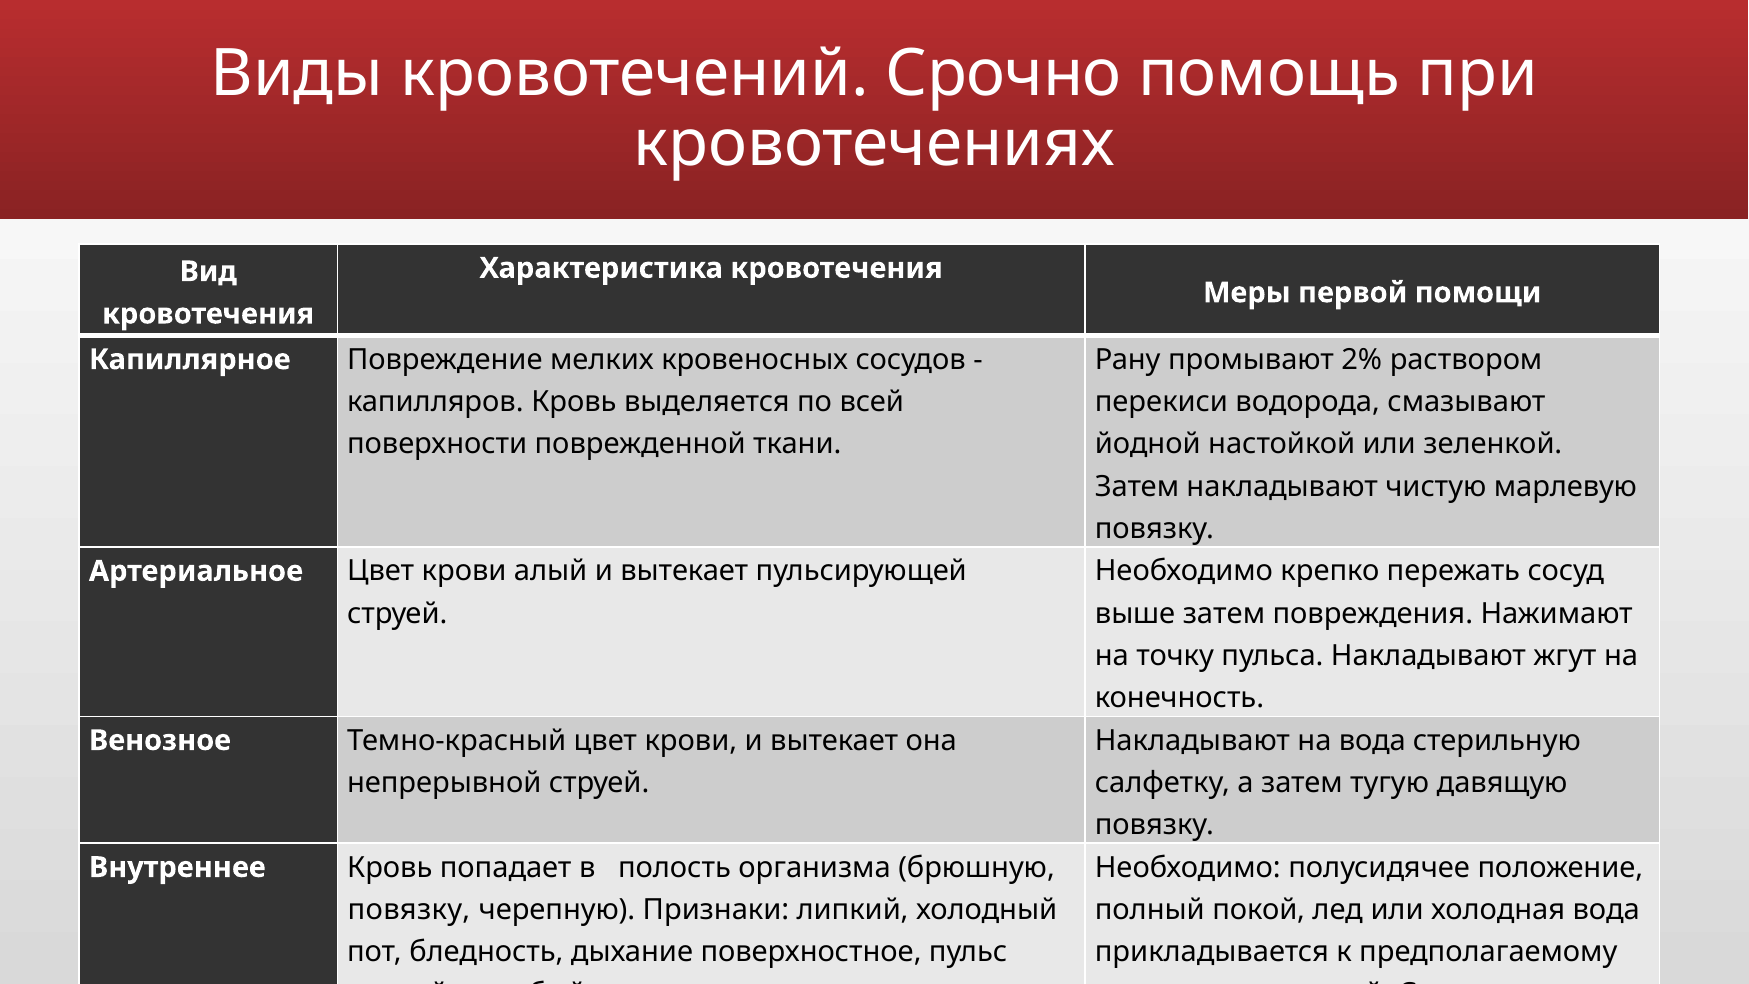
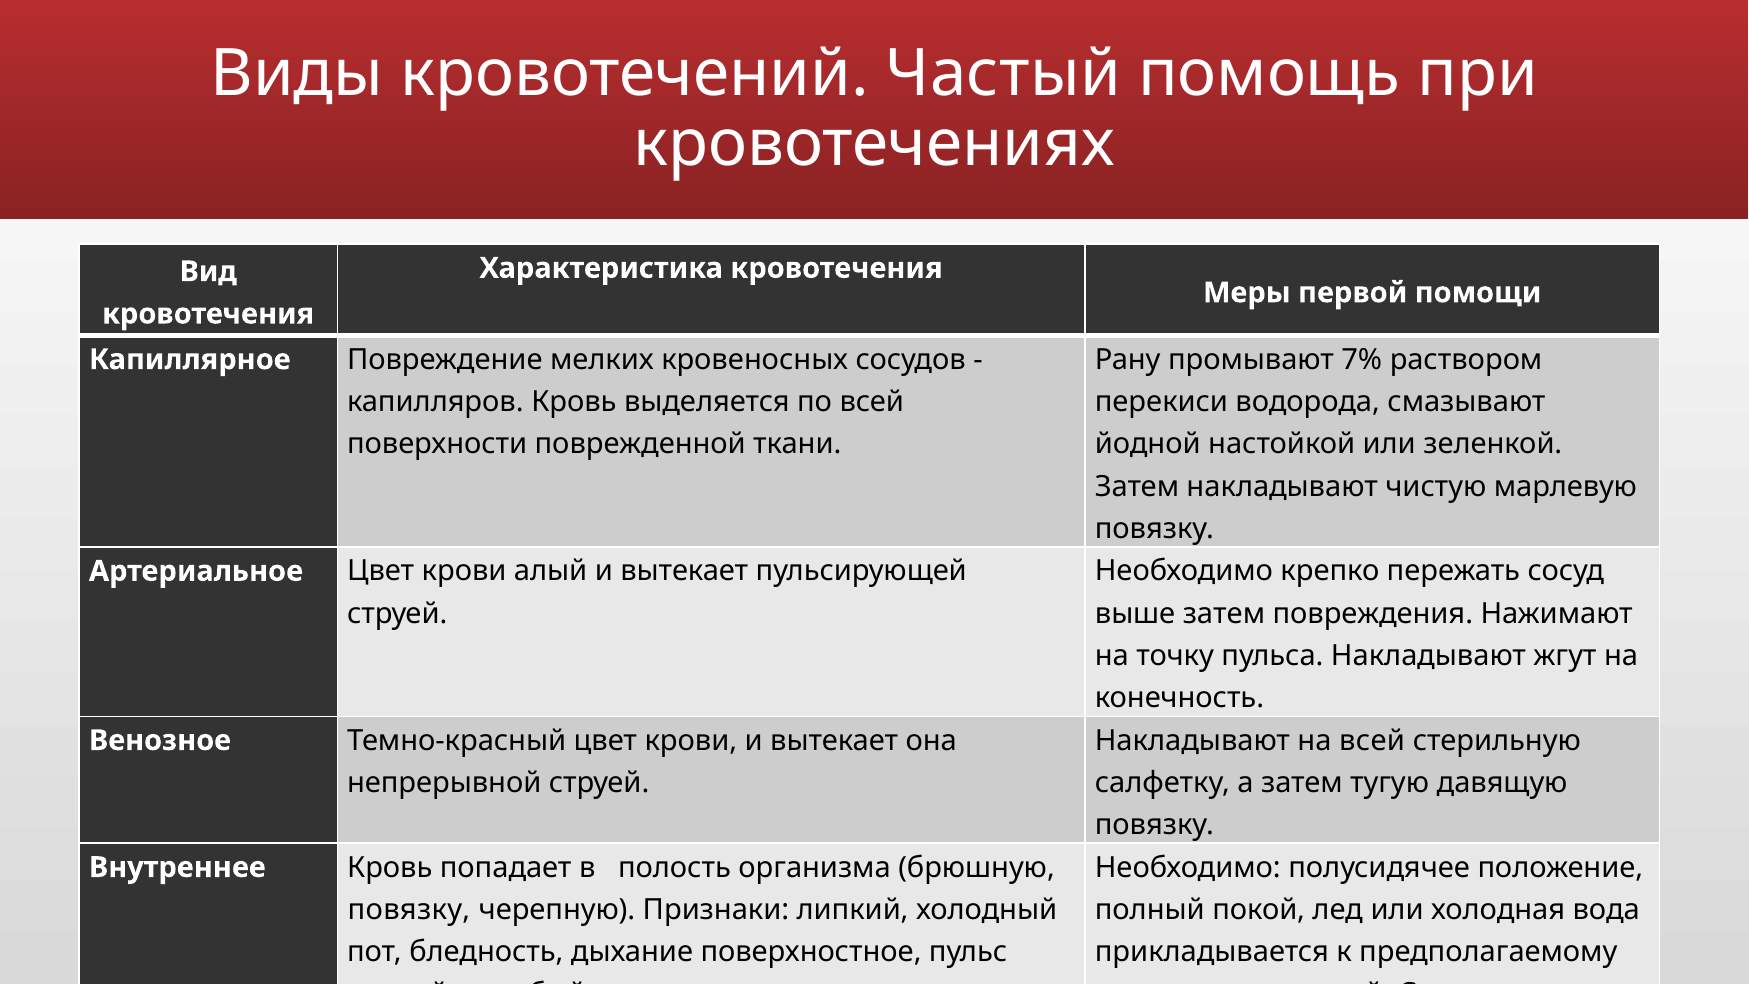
Виды кровотечений Срочно: Срочно -> Частый
2%: 2% -> 7%
на вода: вода -> всей
